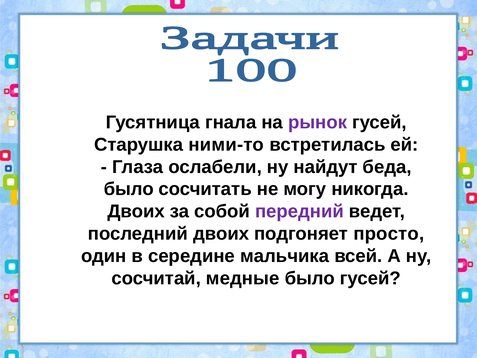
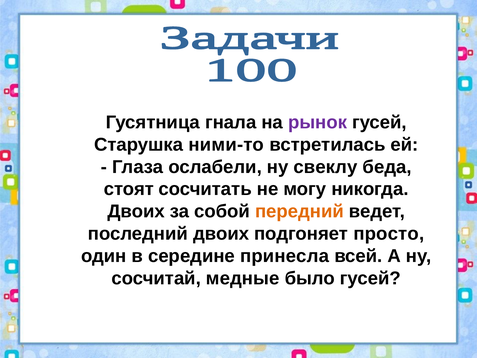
найдут: найдут -> свеклу
было at (129, 189): было -> стоят
передний colour: purple -> orange
мальчика: мальчика -> принесла
